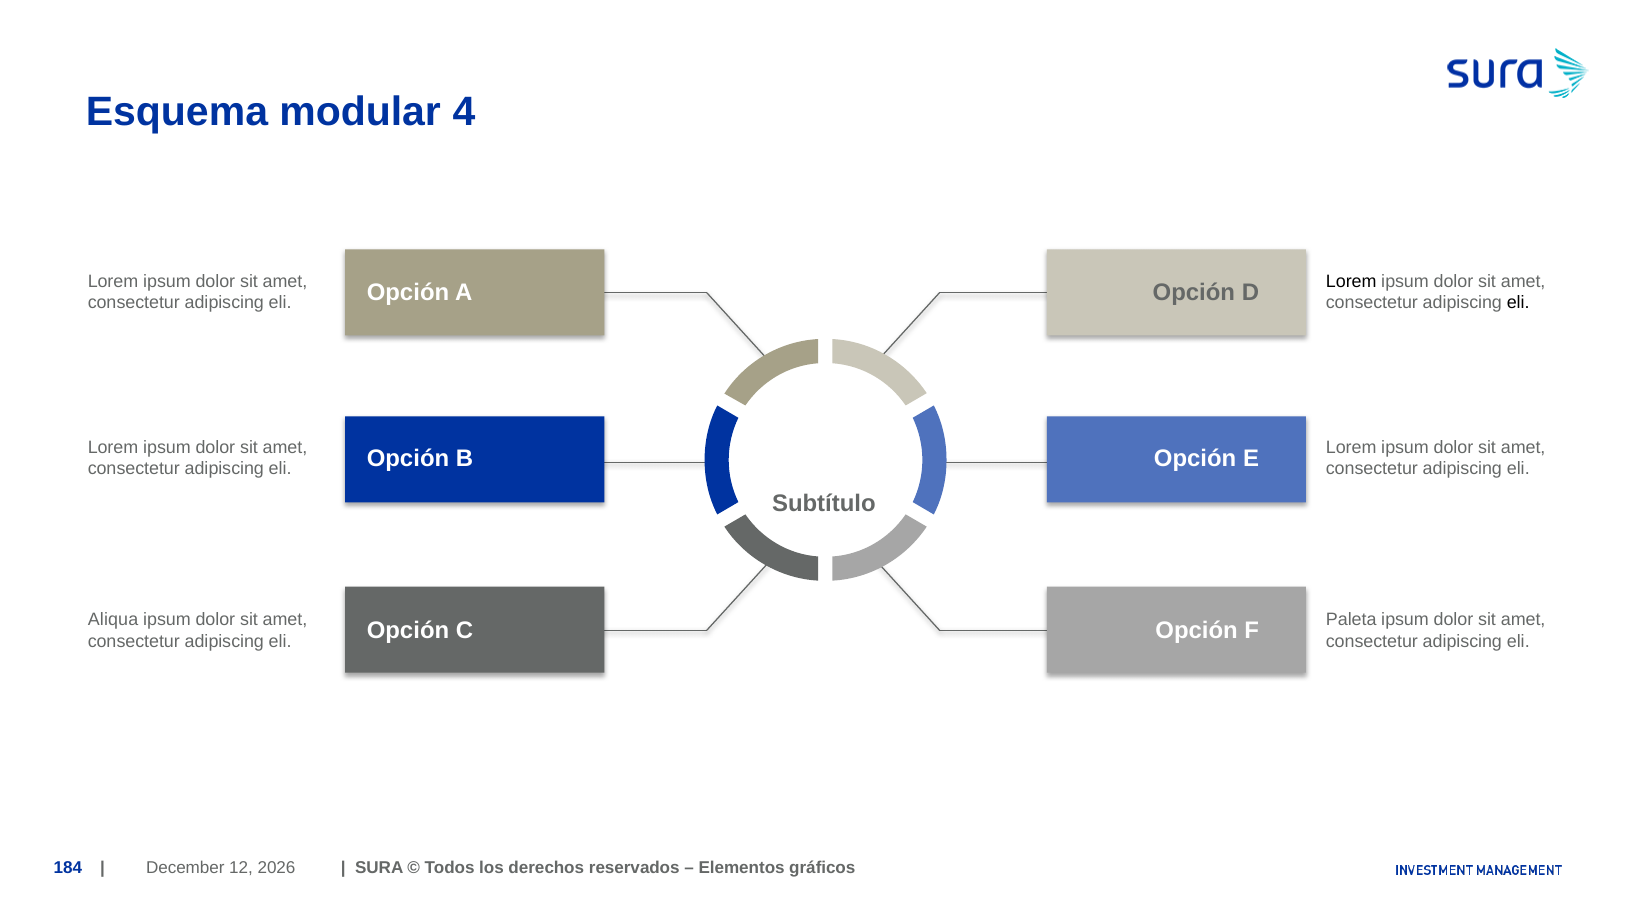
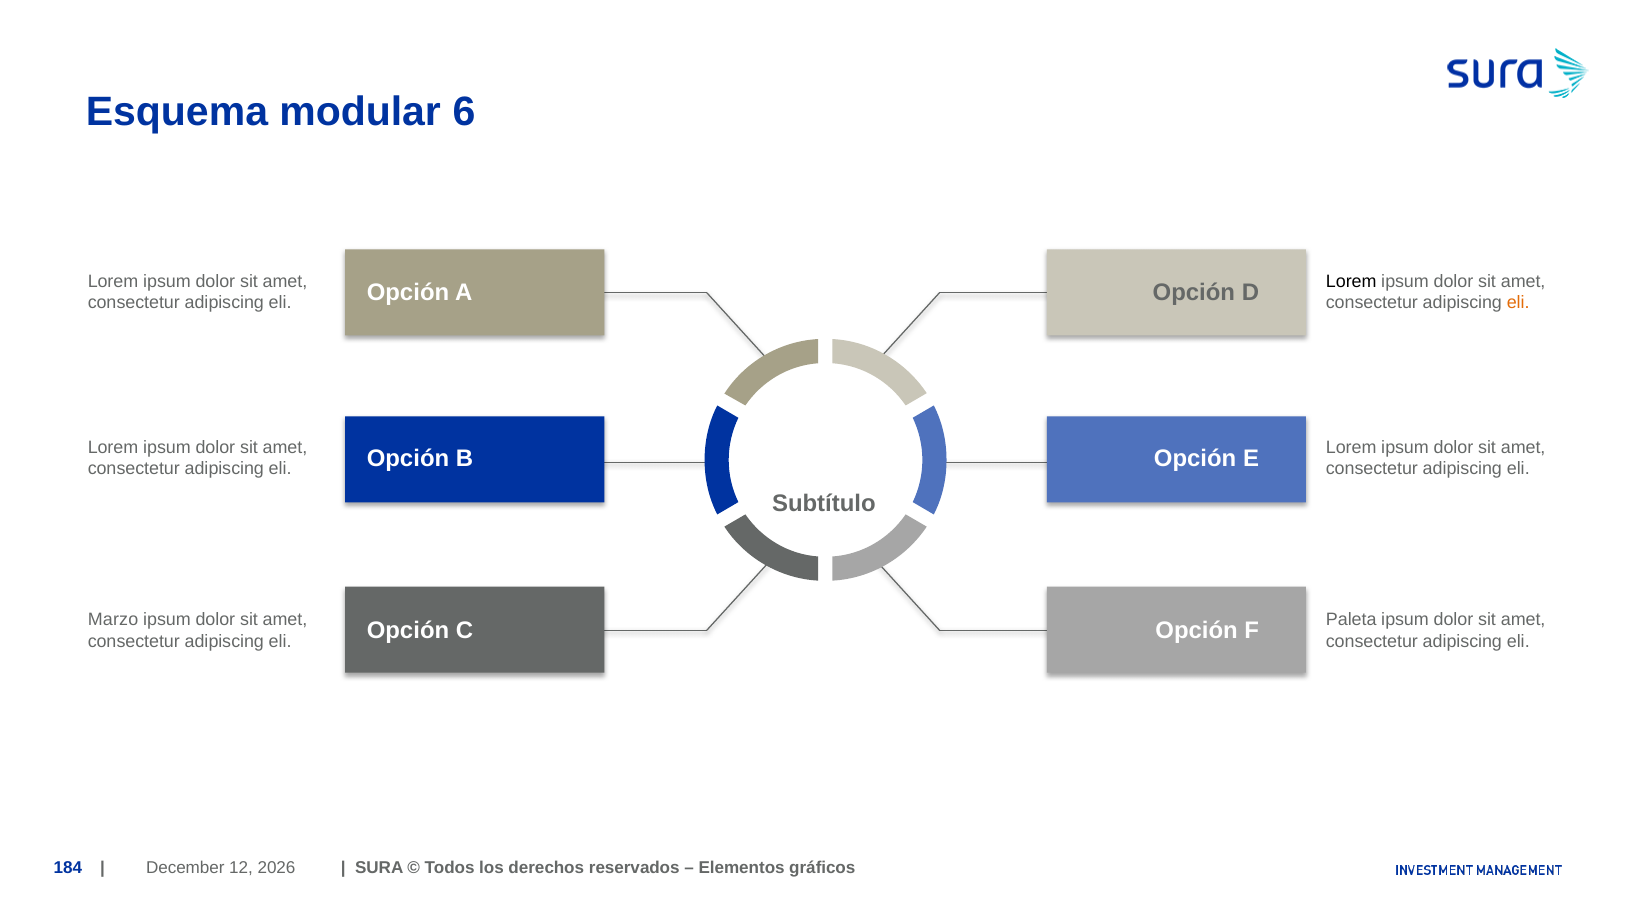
4: 4 -> 6
eli at (1518, 303) colour: black -> orange
Aliqua: Aliqua -> Marzo
